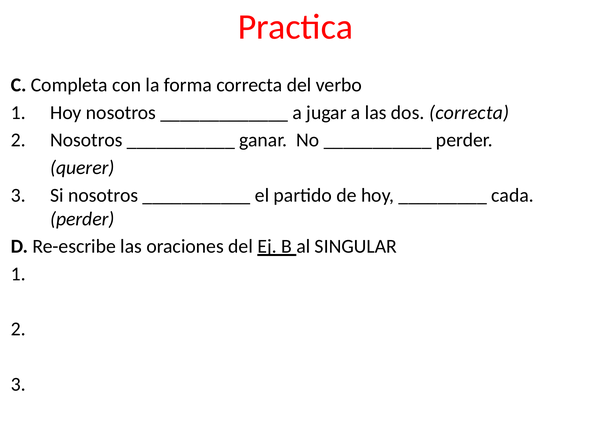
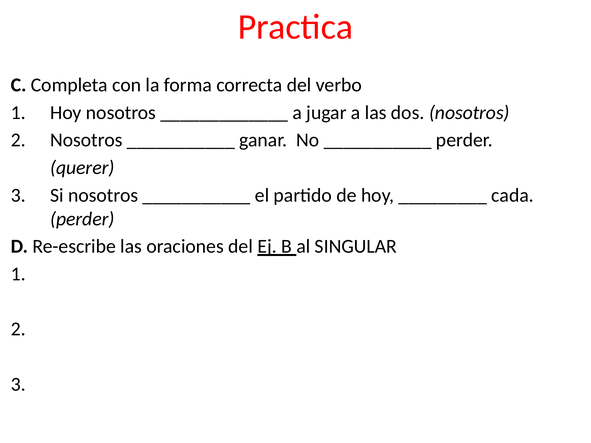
dos correcta: correcta -> nosotros
